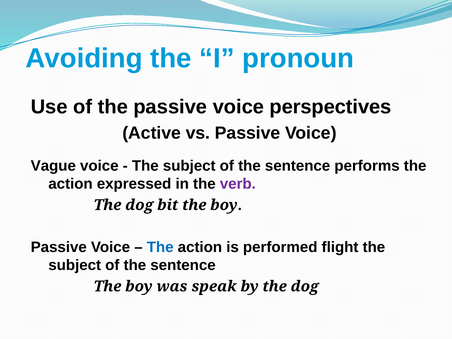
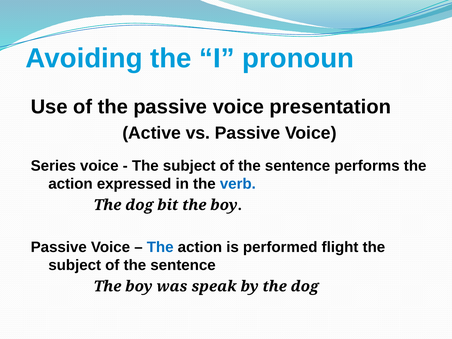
perspectives: perspectives -> presentation
Vague: Vague -> Series
verb colour: purple -> blue
